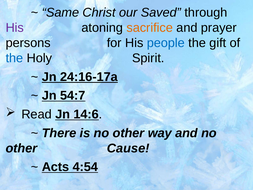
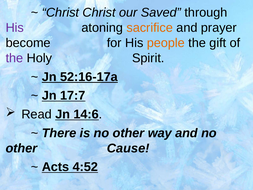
Same at (60, 13): Same -> Christ
persons: persons -> become
people colour: blue -> orange
the at (14, 58) colour: blue -> purple
24:16-17a: 24:16-17a -> 52:16-17a
54:7: 54:7 -> 17:7
4:54: 4:54 -> 4:52
